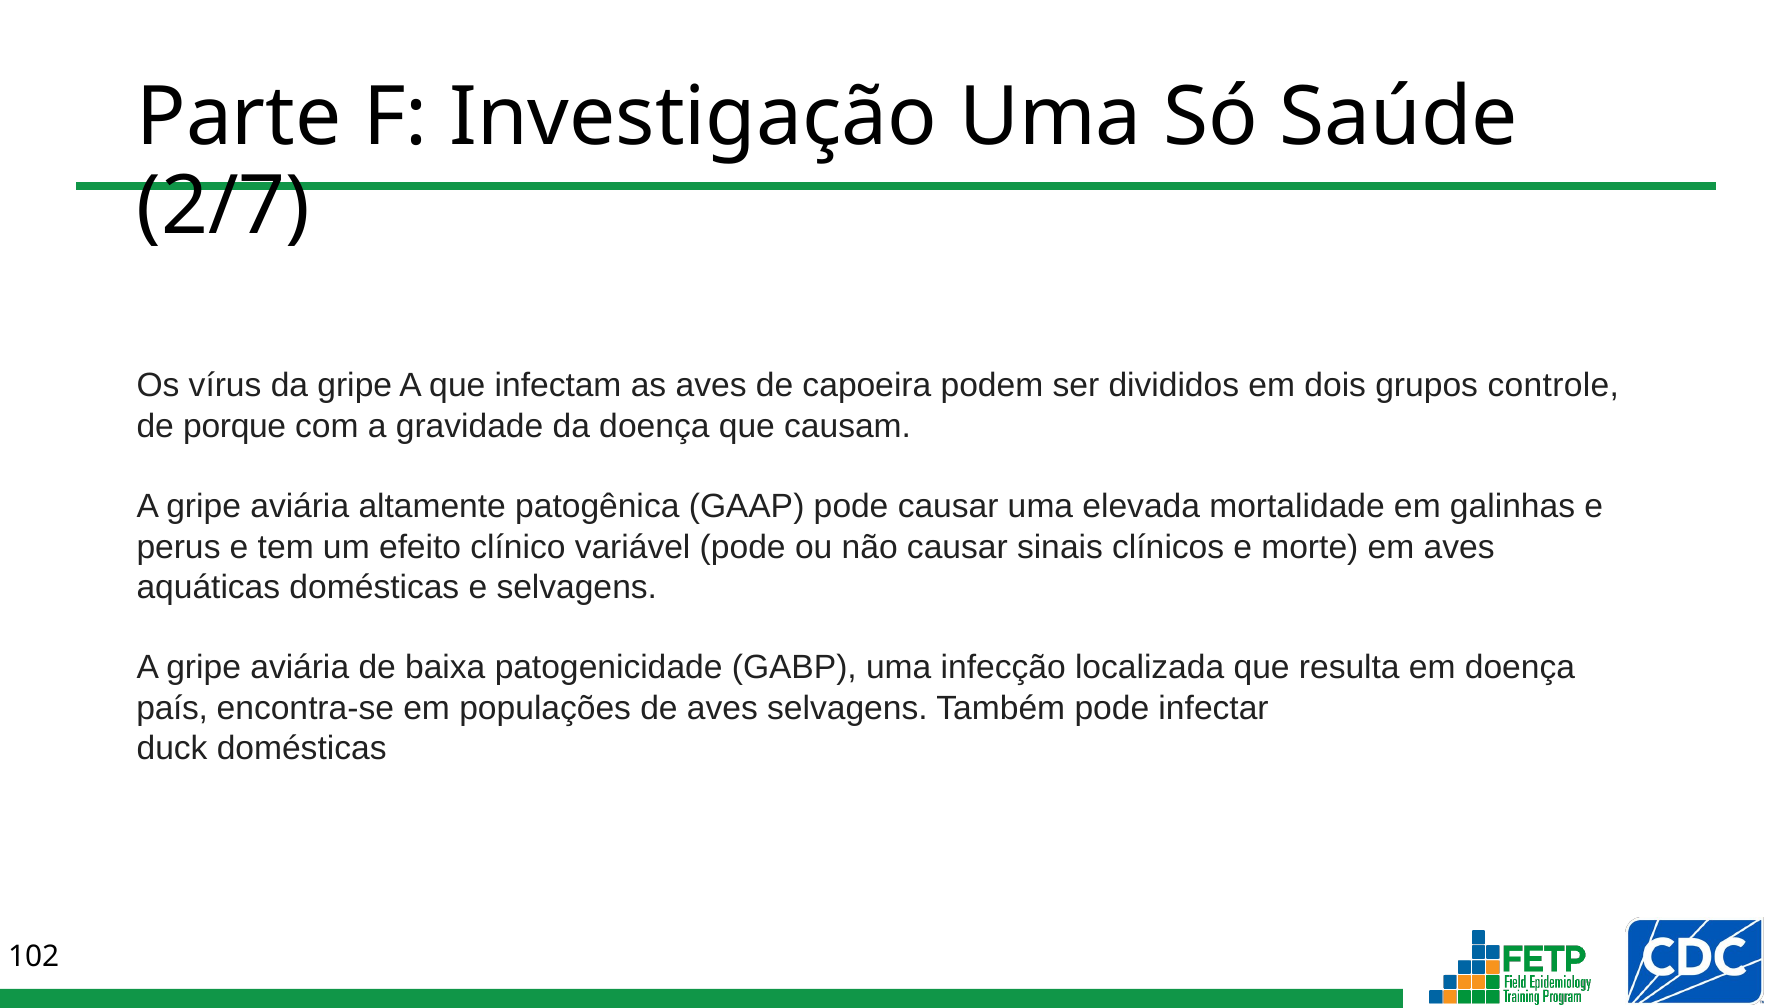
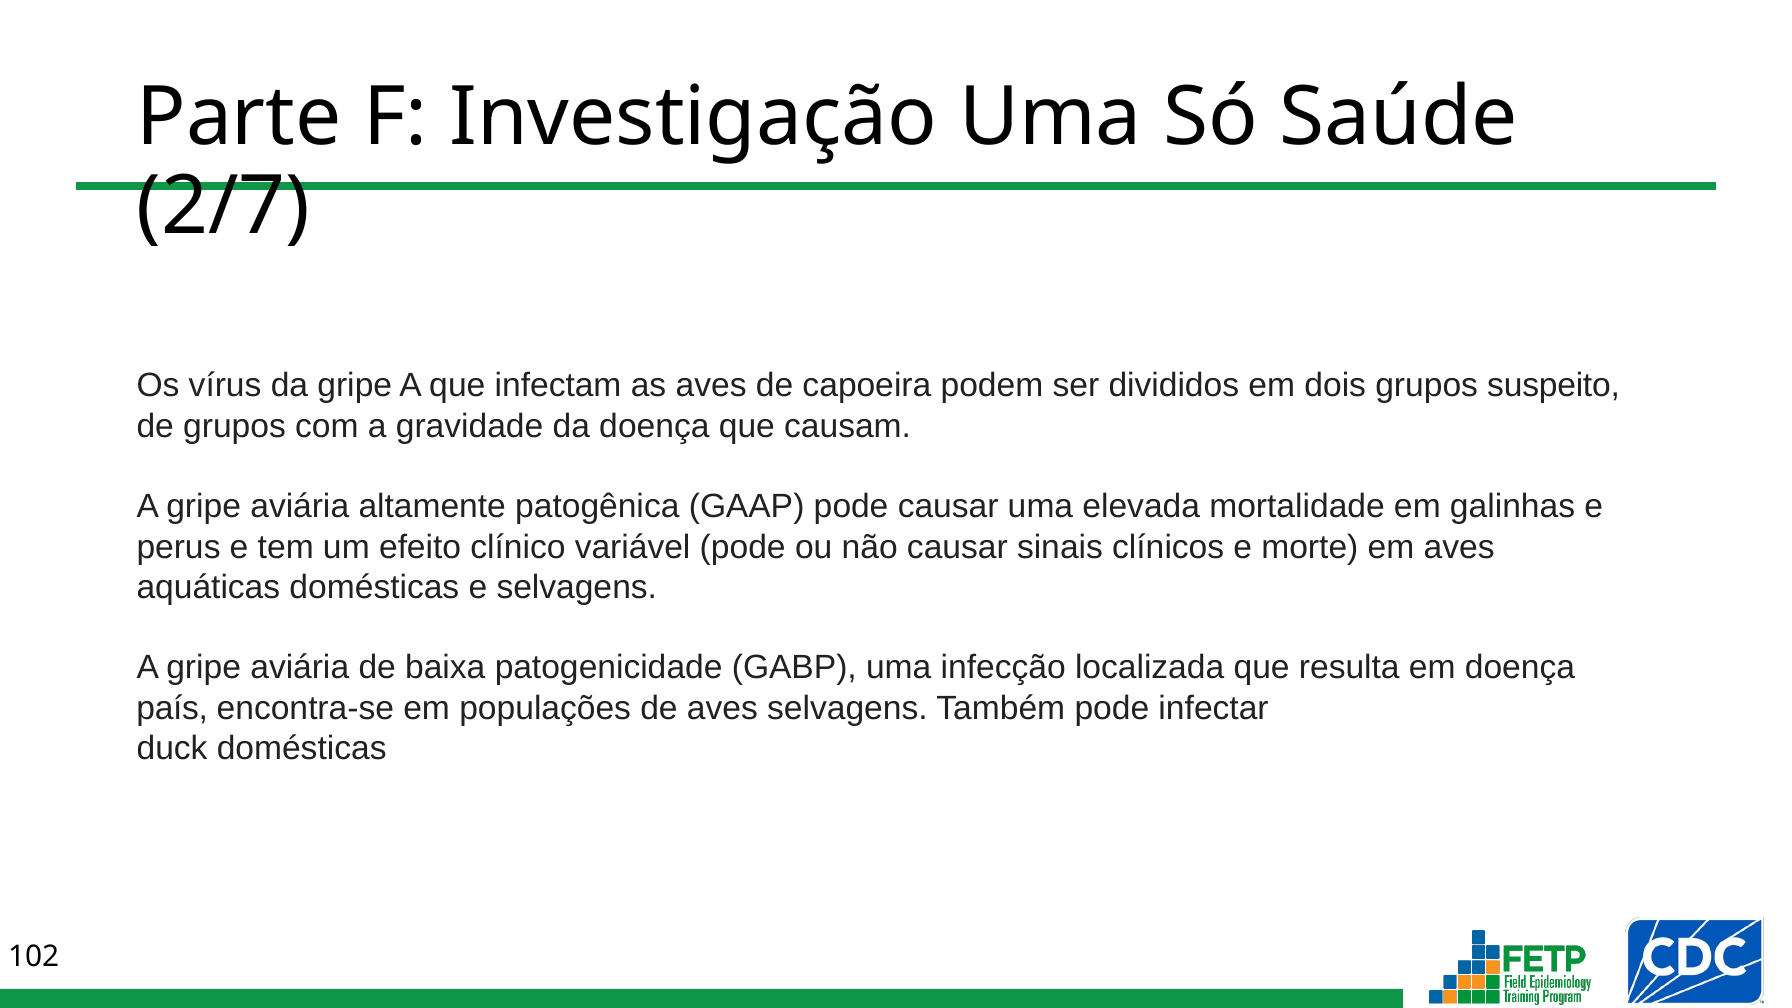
controle: controle -> suspeito
de porque: porque -> grupos
